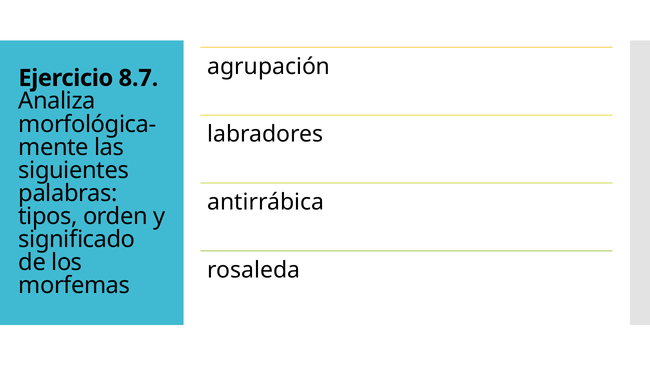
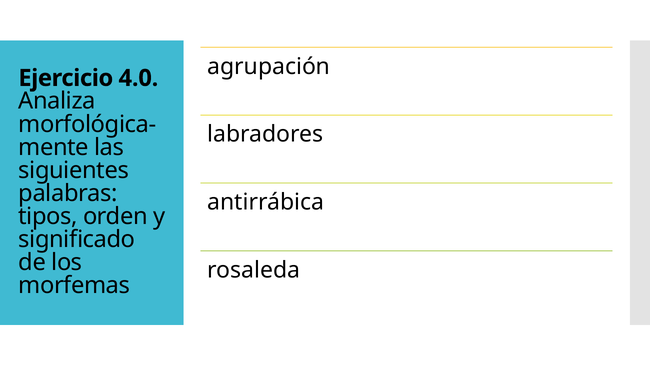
8.7: 8.7 -> 4.0
